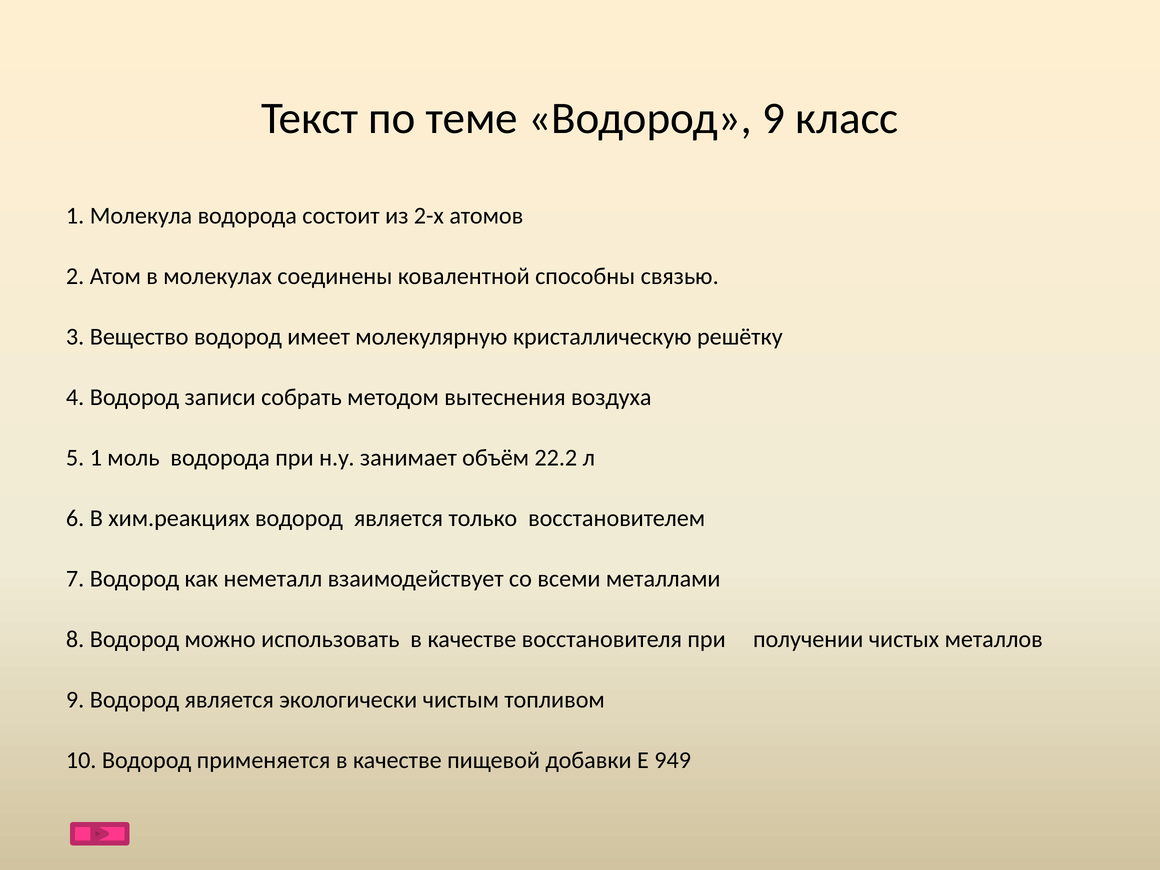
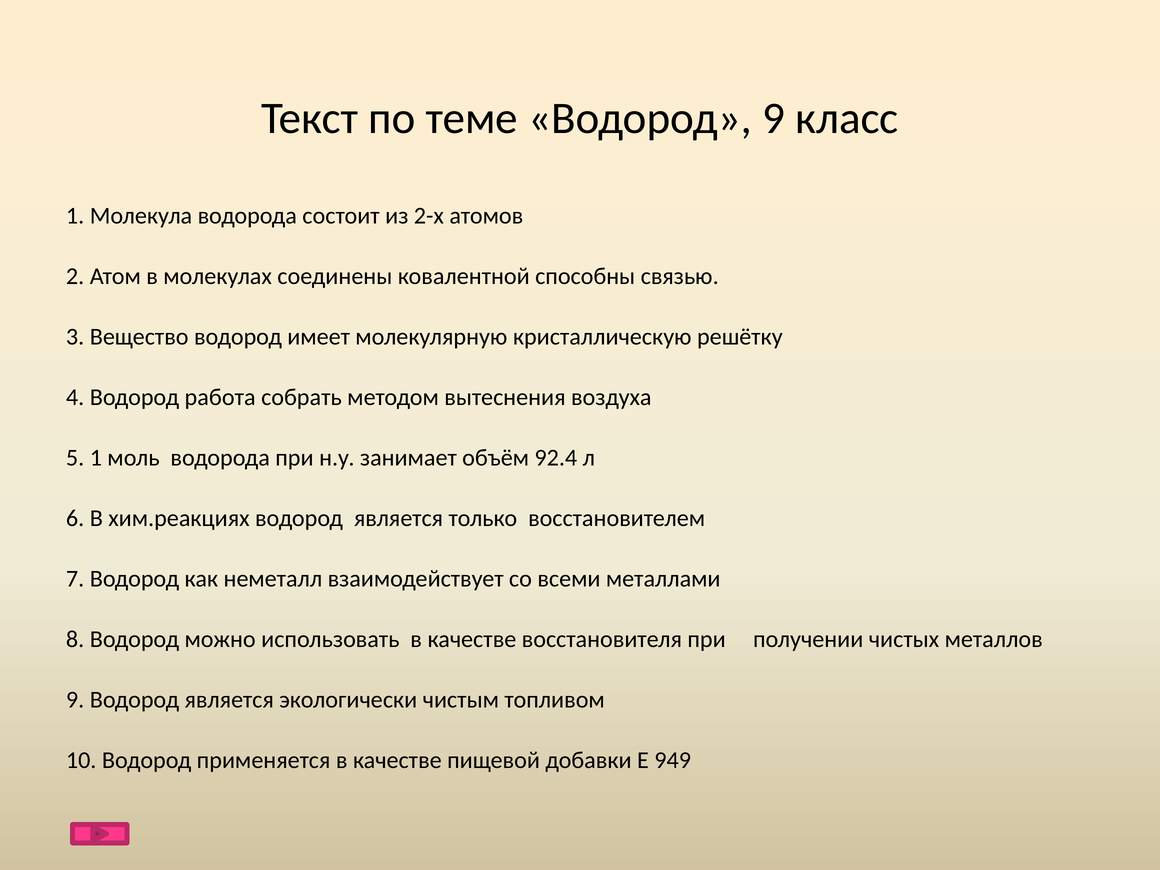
записи: записи -> работа
22.2: 22.2 -> 92.4
